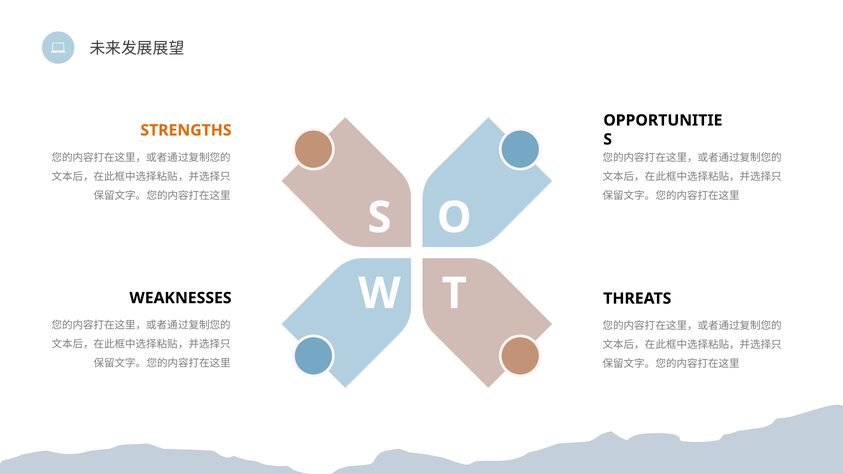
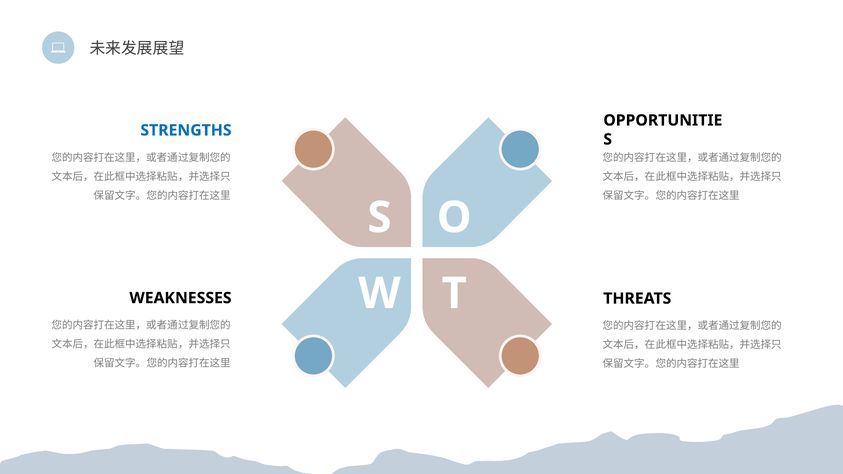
STRENGTHS colour: orange -> blue
